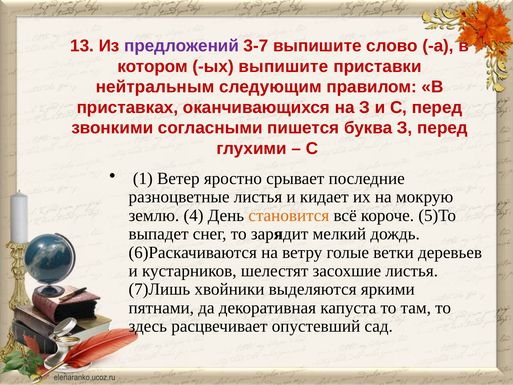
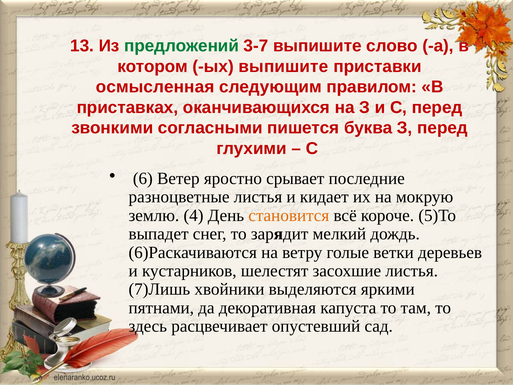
предложений colour: purple -> green
нейтральным: нейтральным -> осмысленная
1: 1 -> 6
